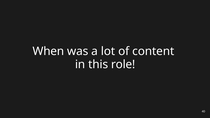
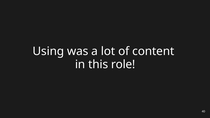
When: When -> Using
